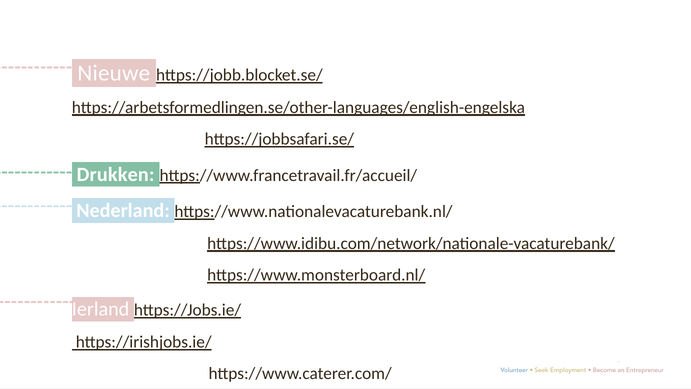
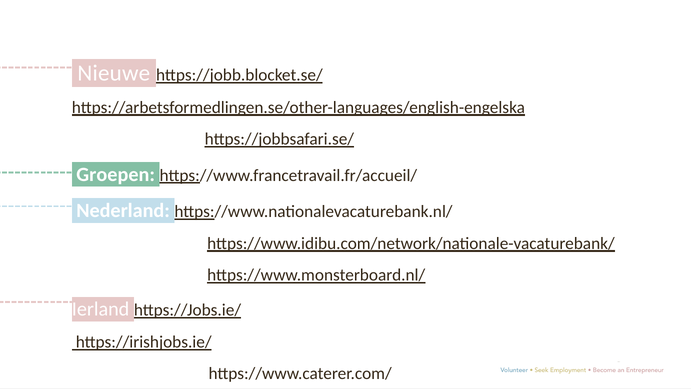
Drukken: Drukken -> Groepen
